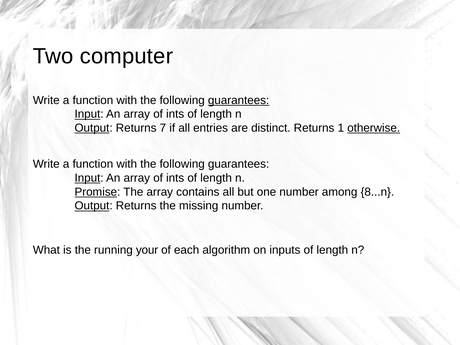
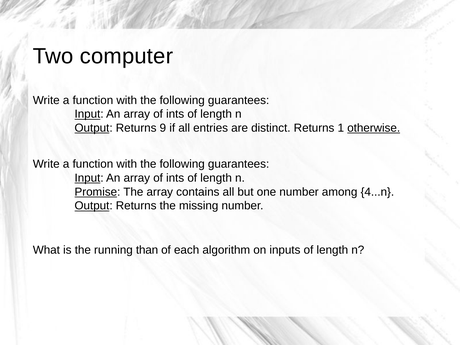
guarantees at (239, 100) underline: present -> none
7: 7 -> 9
8...n: 8...n -> 4...n
your: your -> than
